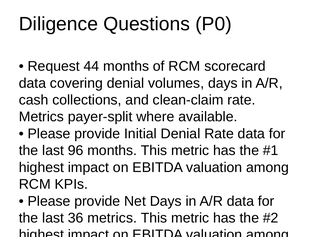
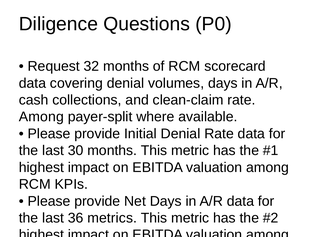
44: 44 -> 32
Metrics at (41, 116): Metrics -> Among
96: 96 -> 30
